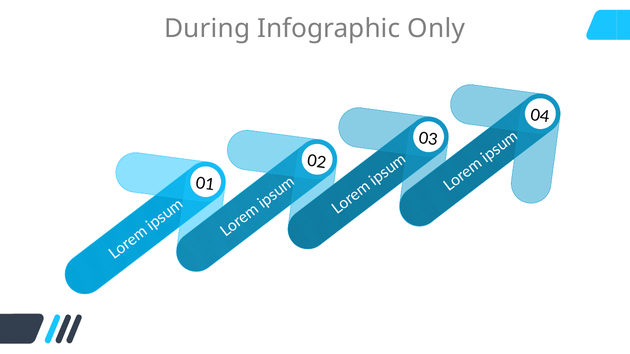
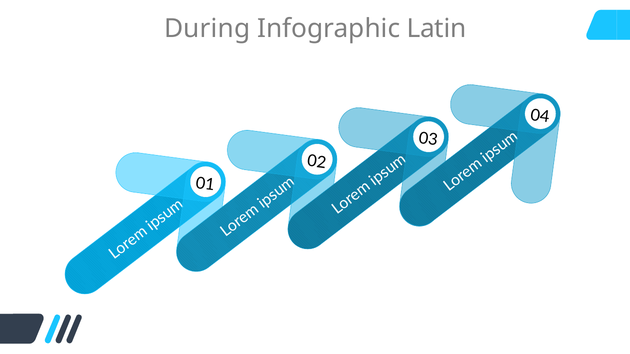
Only: Only -> Latin
